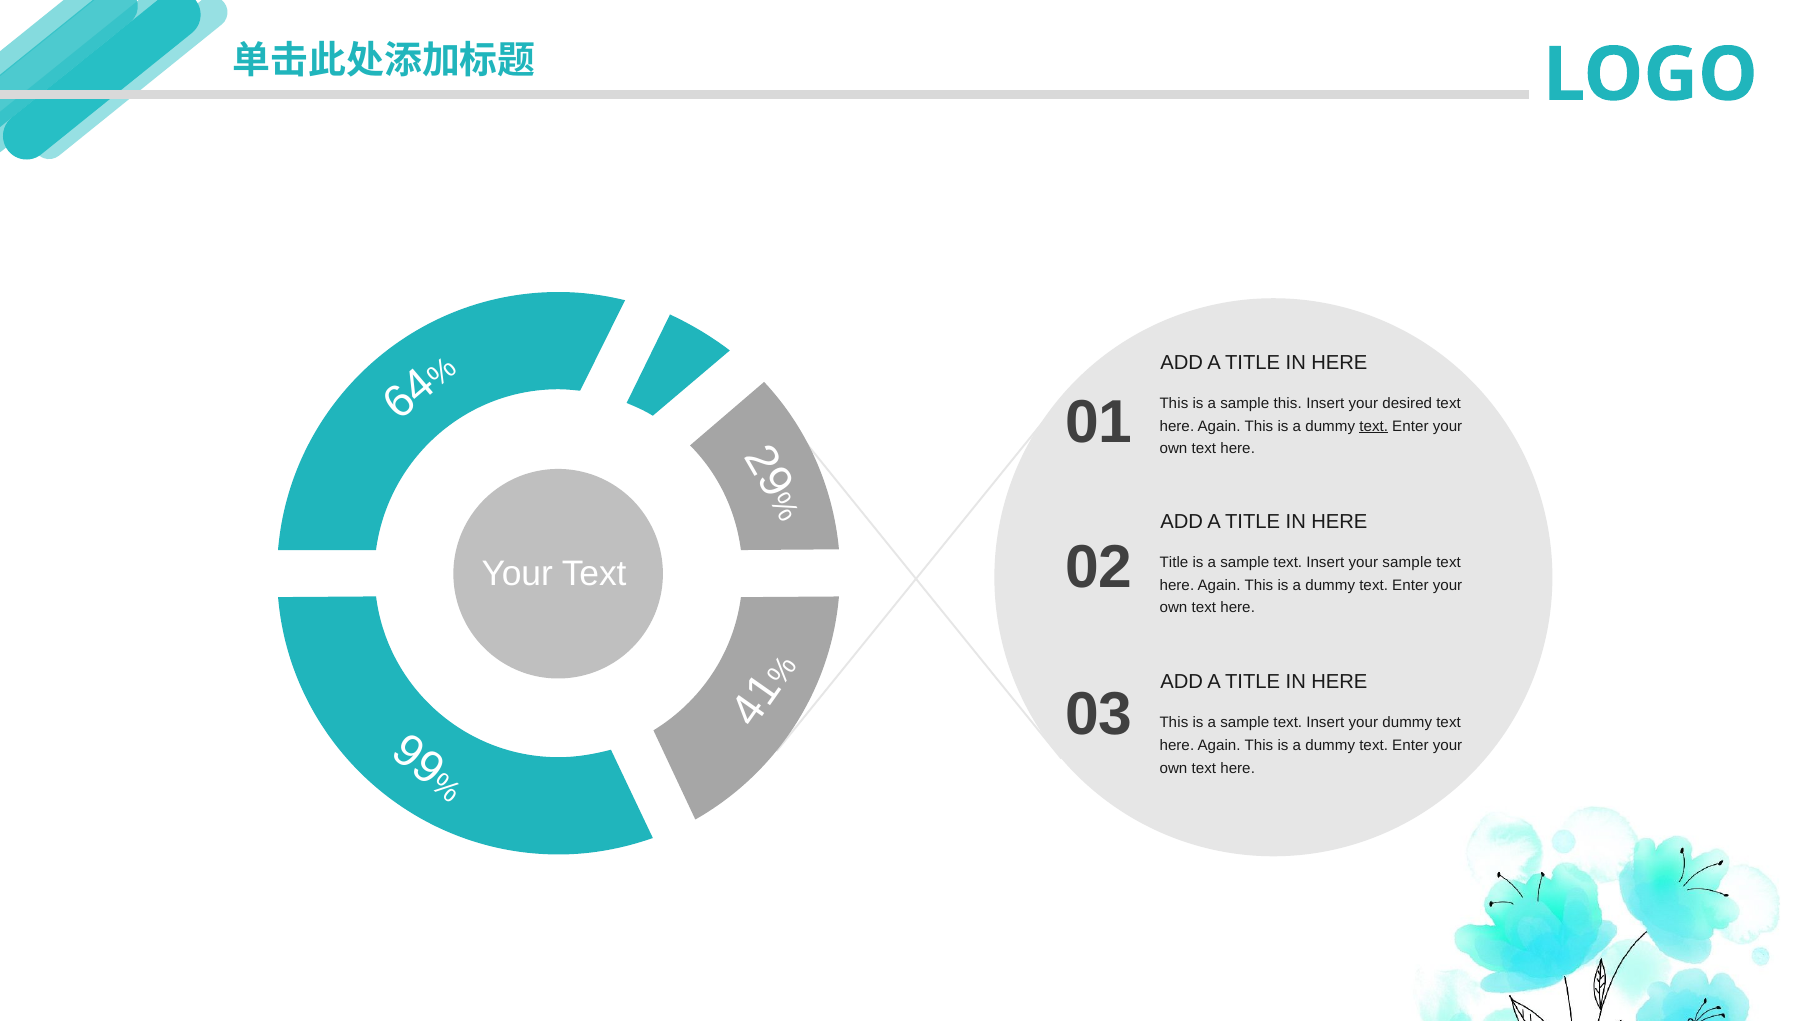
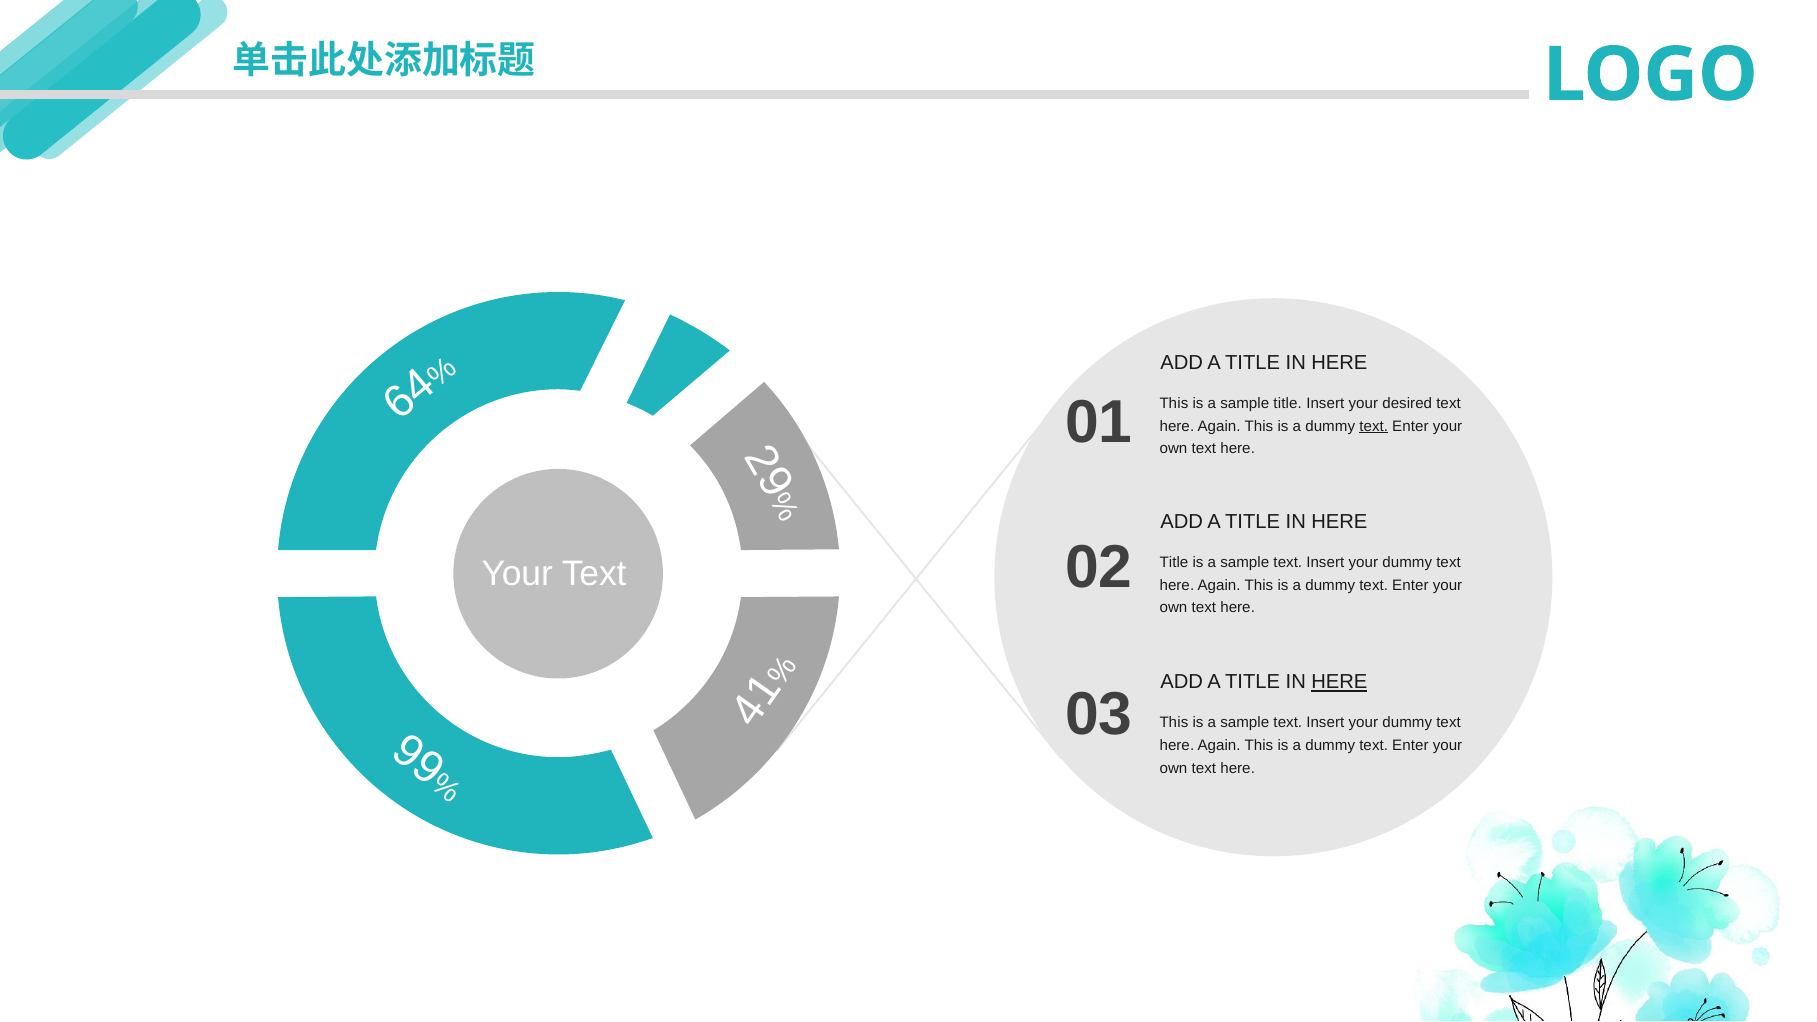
sample this: this -> title
sample at (1407, 562): sample -> dummy
HERE at (1339, 682) underline: none -> present
